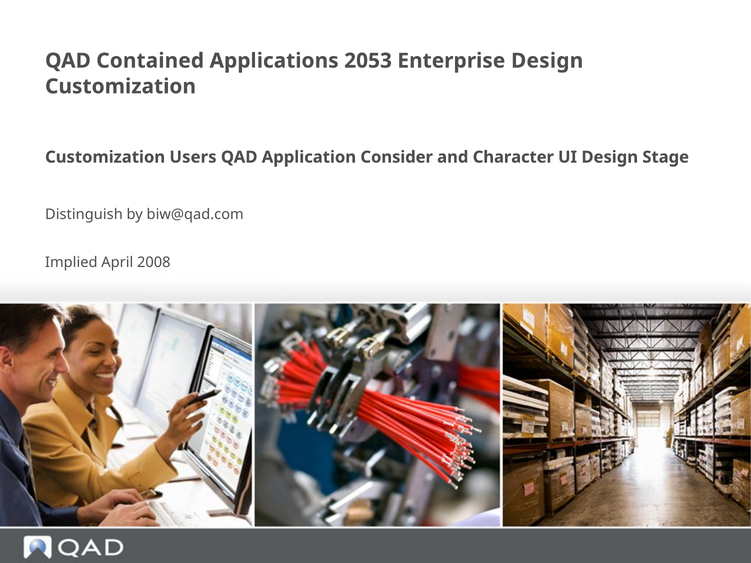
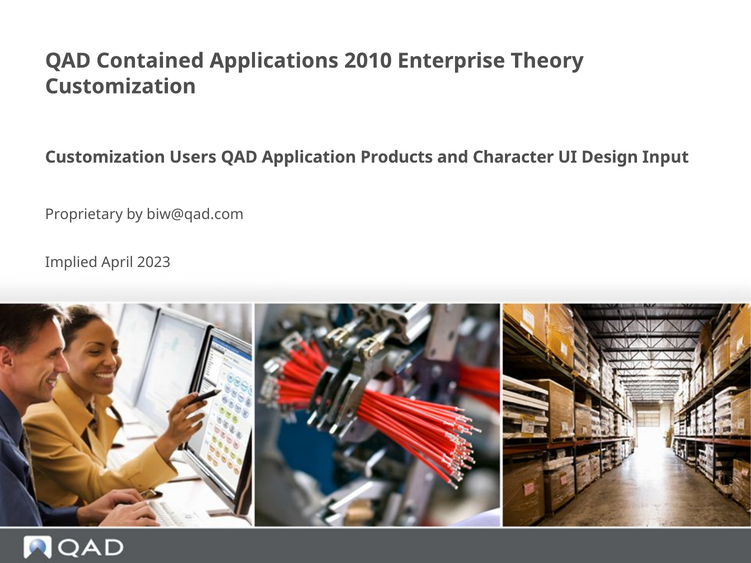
2053: 2053 -> 2010
Enterprise Design: Design -> Theory
Consider: Consider -> Products
Stage: Stage -> Input
Distinguish: Distinguish -> Proprietary
2008: 2008 -> 2023
